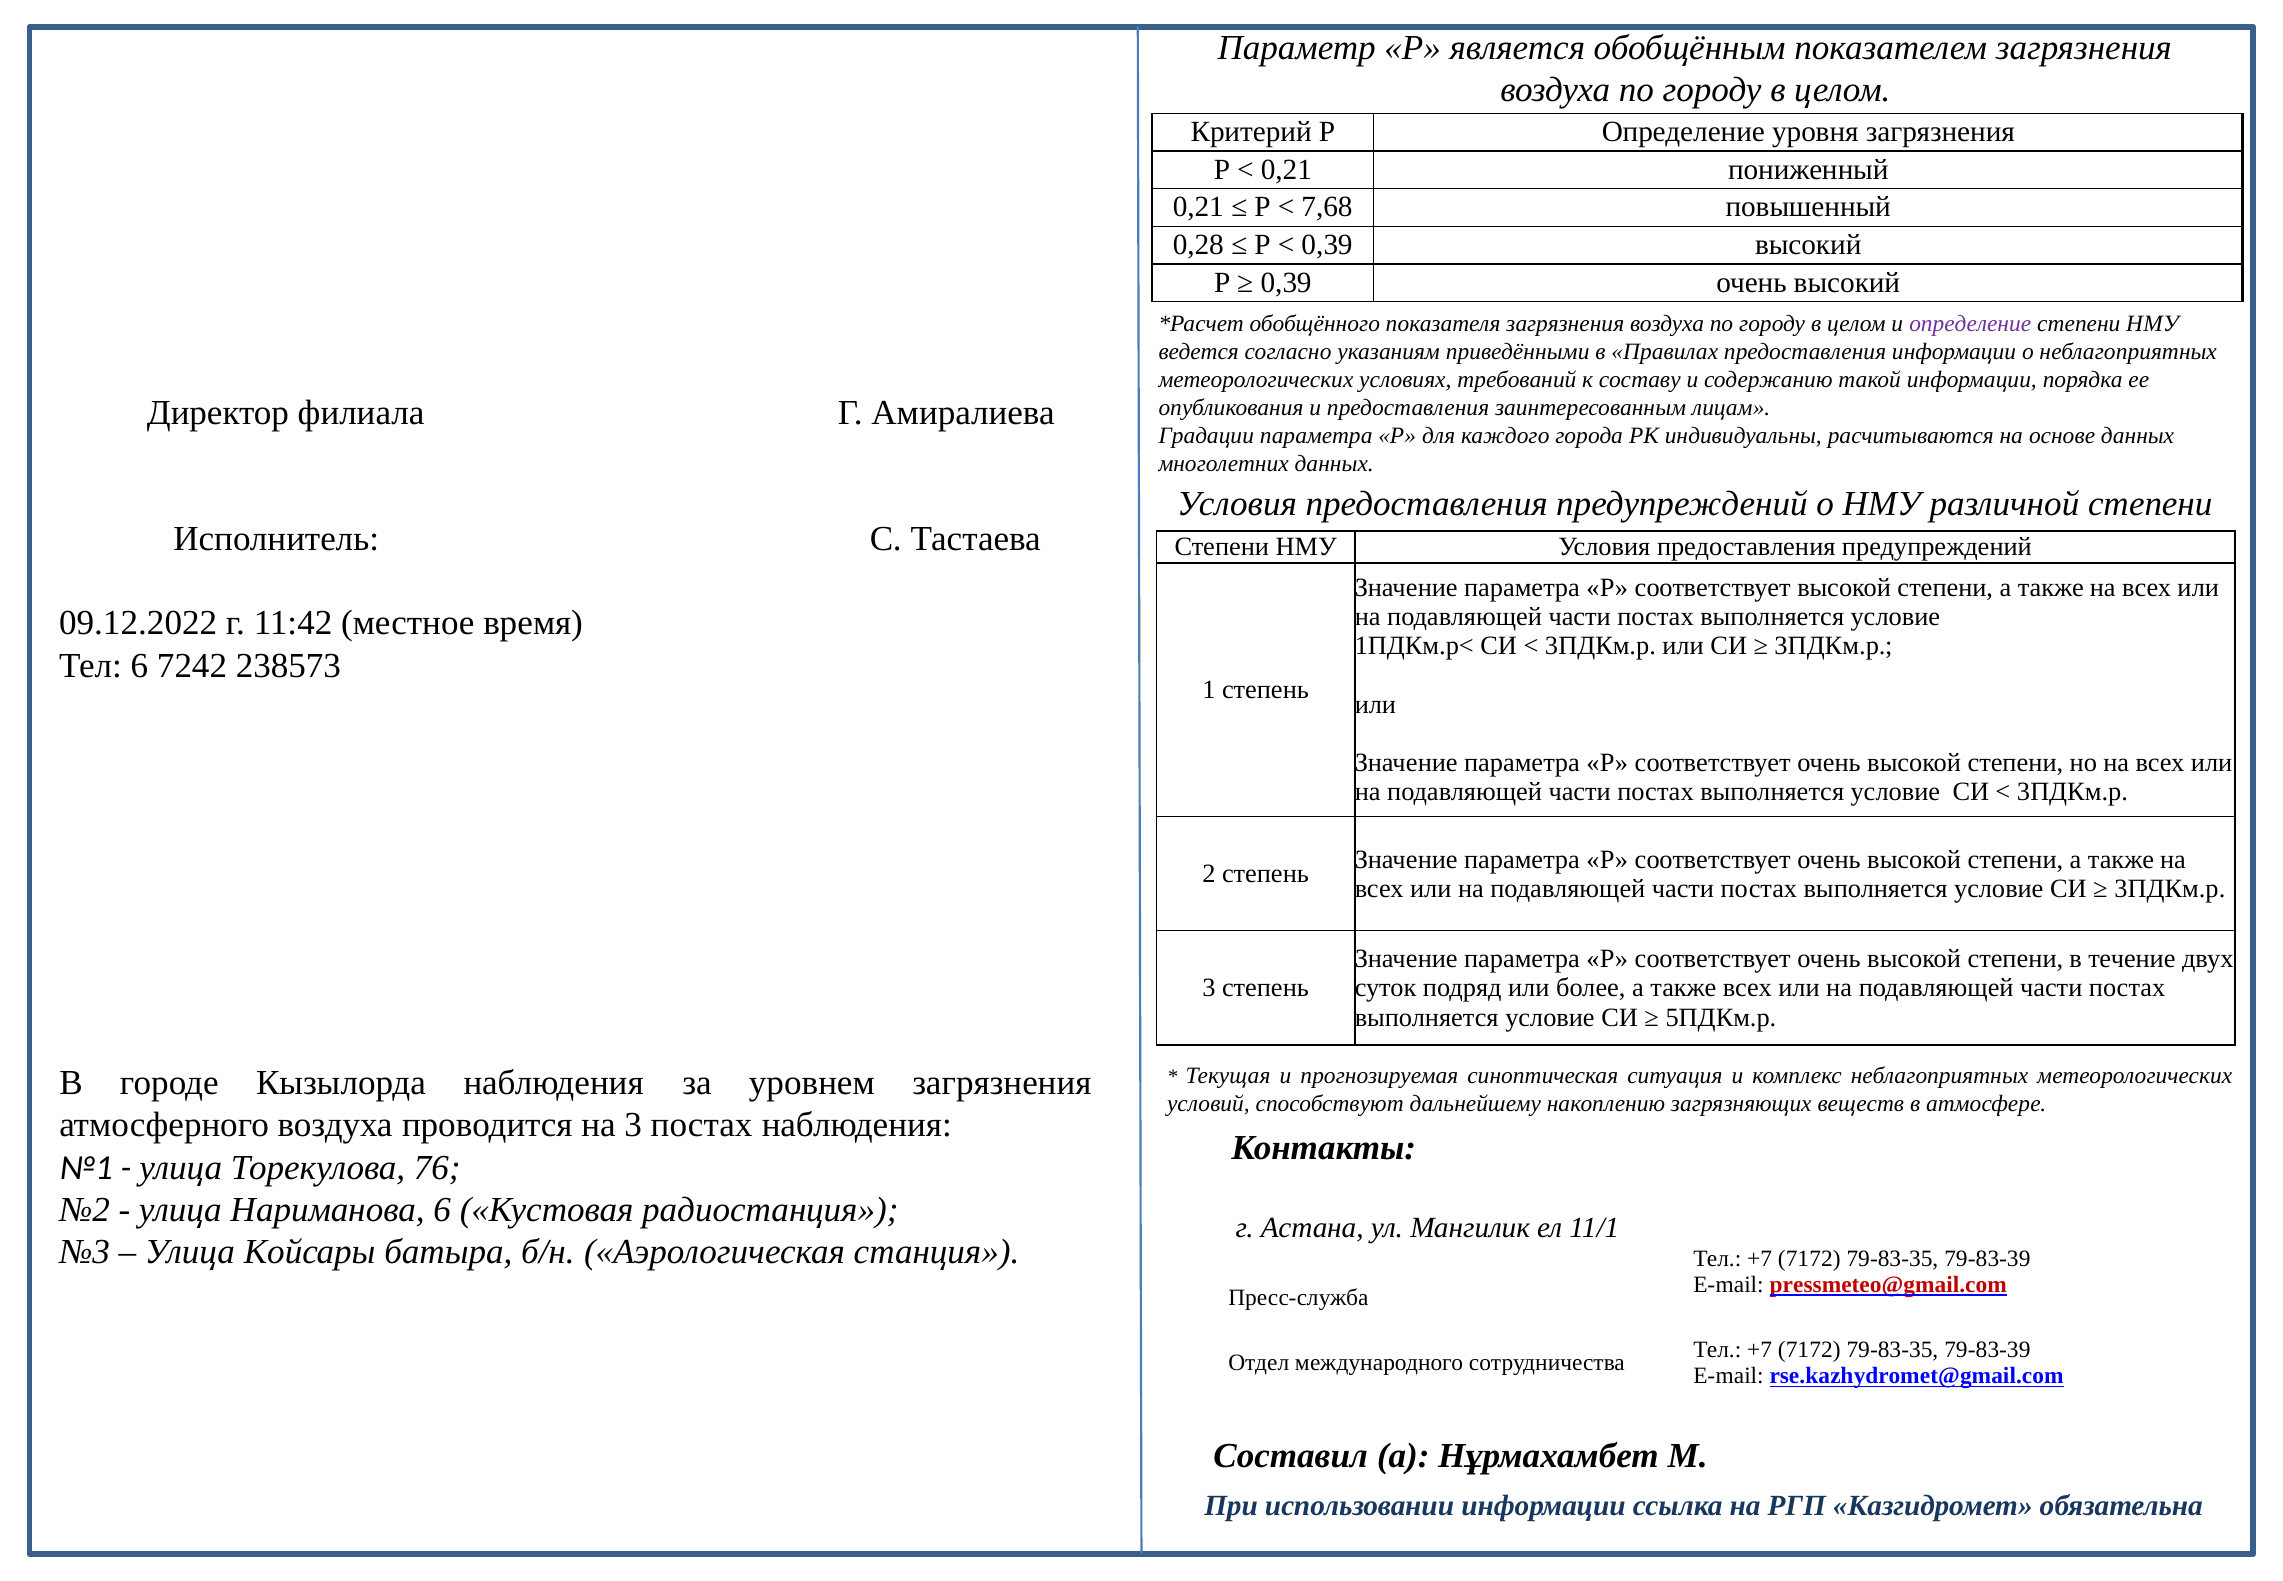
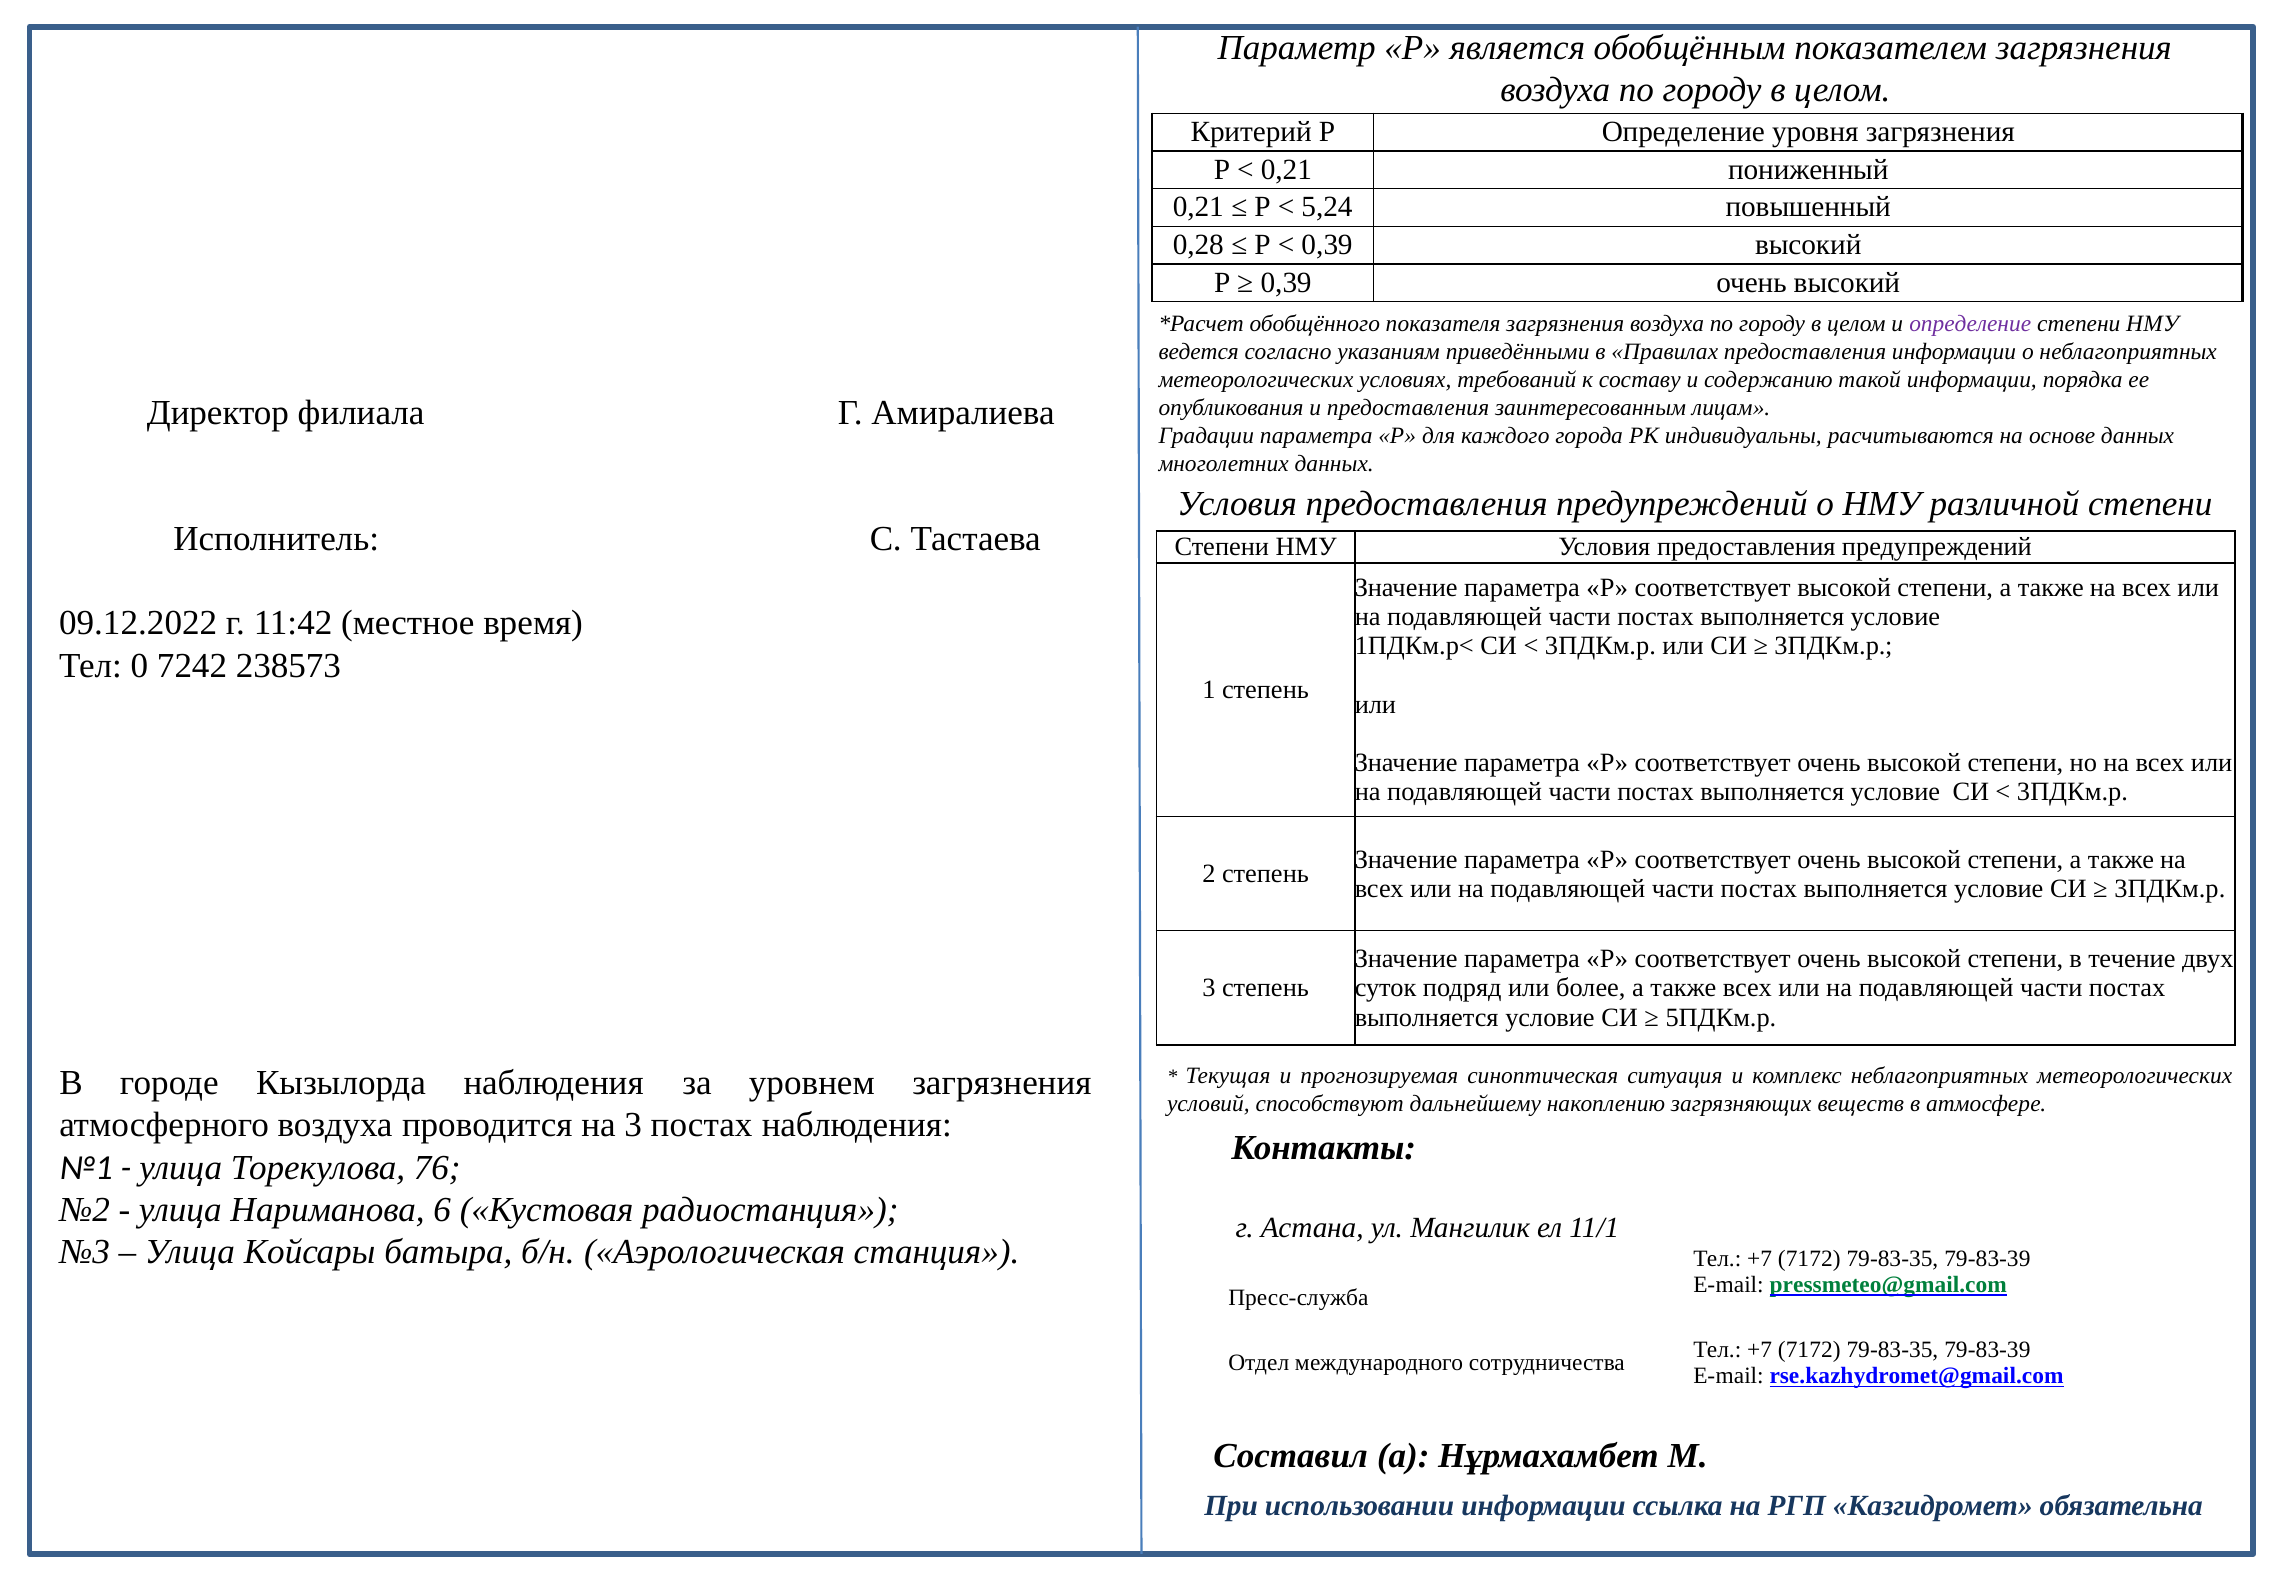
7,68: 7,68 -> 5,24
Тел 6: 6 -> 0
pressmeteo@gmail.com colour: red -> green
